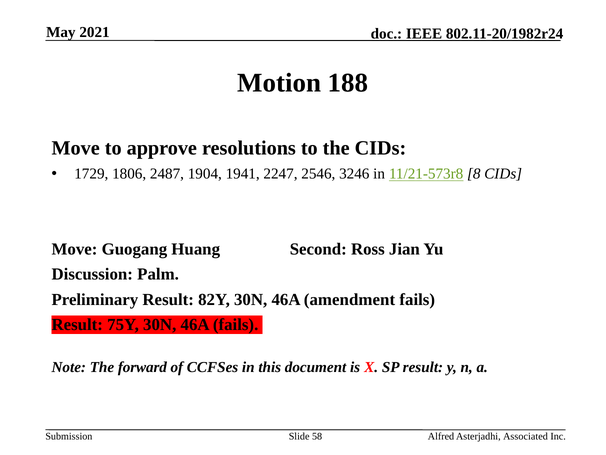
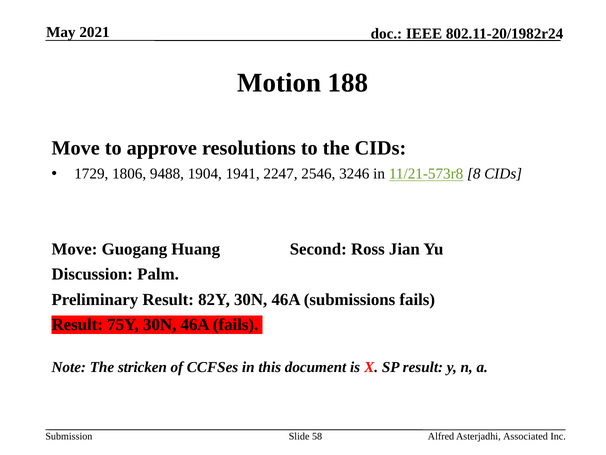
2487: 2487 -> 9488
amendment: amendment -> submissions
forward: forward -> stricken
